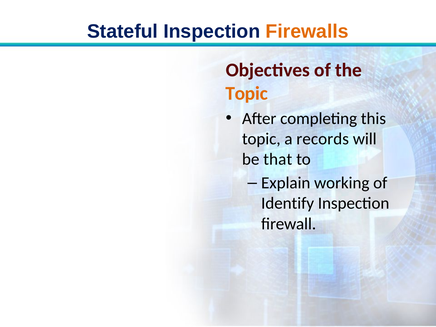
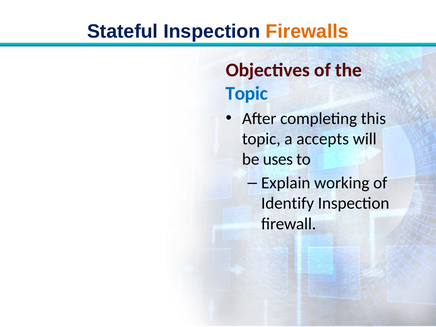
Topic at (247, 94) colour: orange -> blue
records: records -> accepts
that: that -> uses
